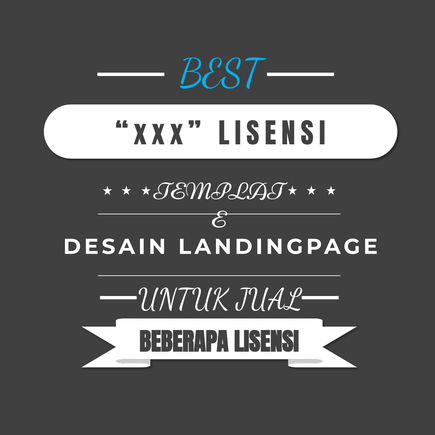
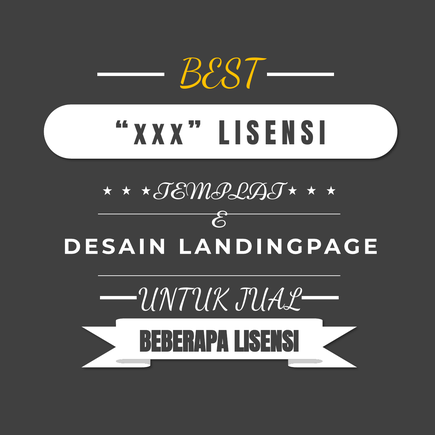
BEST colour: light blue -> yellow
